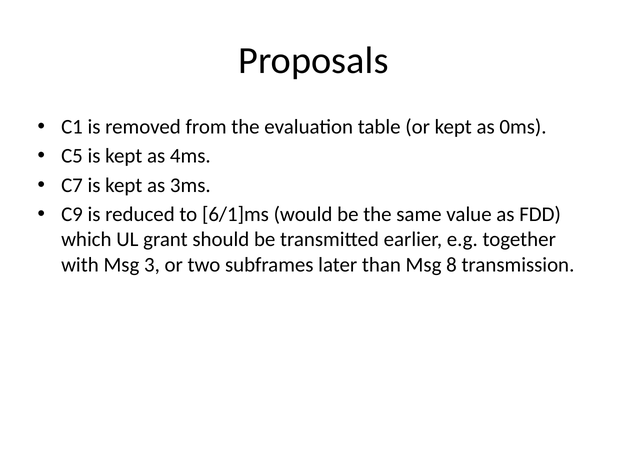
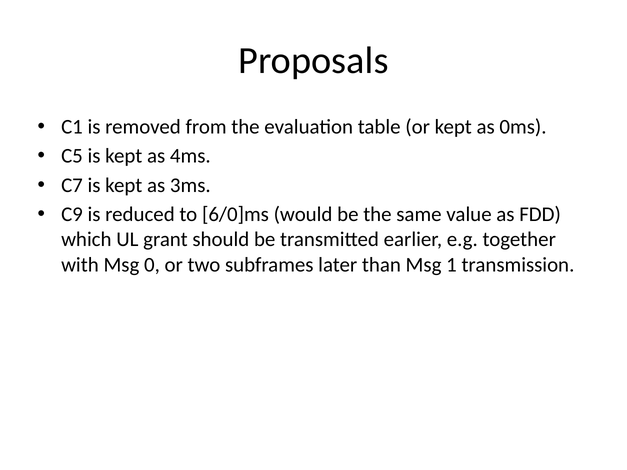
6/1]ms: 6/1]ms -> 6/0]ms
3: 3 -> 0
8: 8 -> 1
